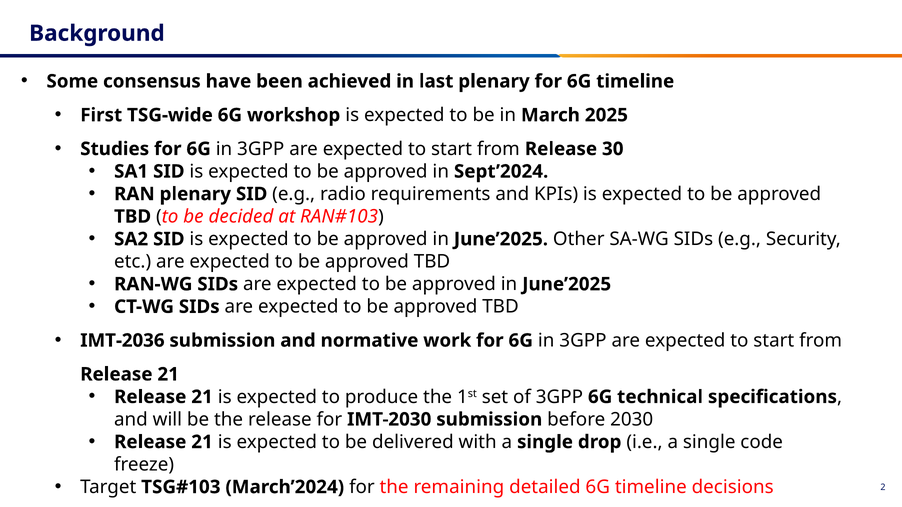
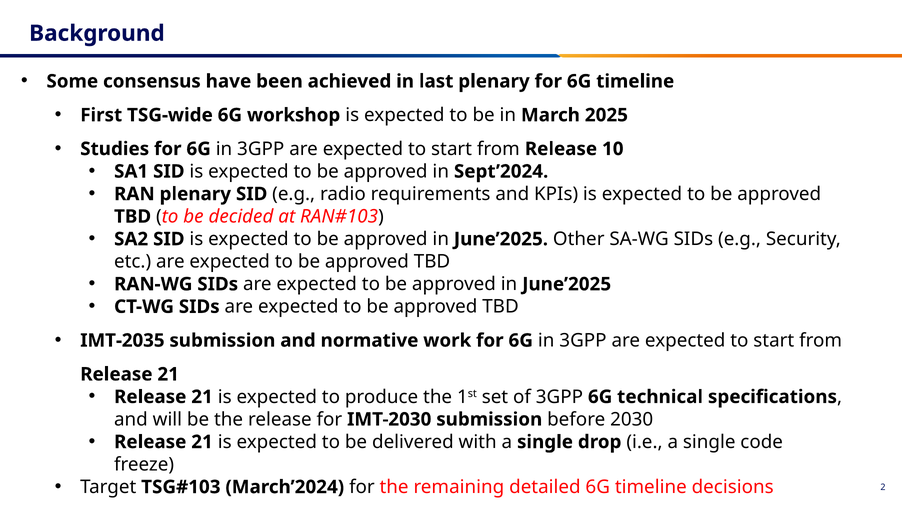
30: 30 -> 10
IMT-2036: IMT-2036 -> IMT-2035
